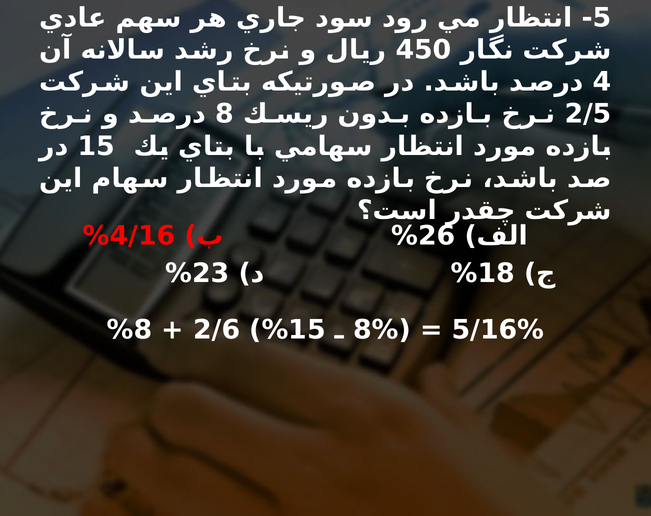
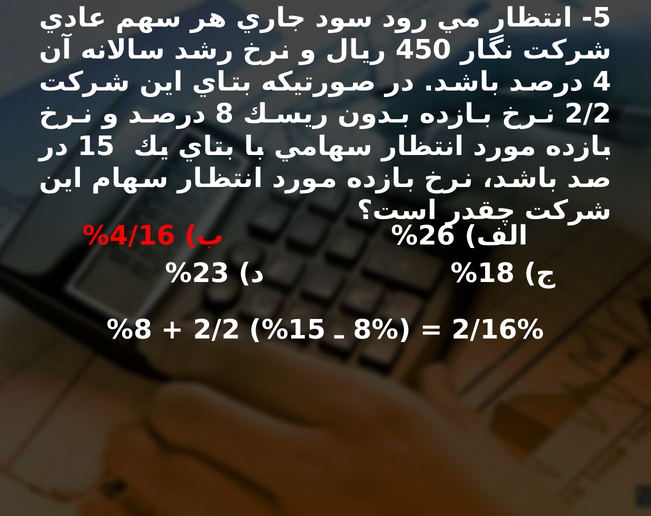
2/5 at (588, 114): 2/5 -> 2/2
2/6 at (217, 330): 2/6 -> 2/2
5/16%: 5/16% -> 2/16%
